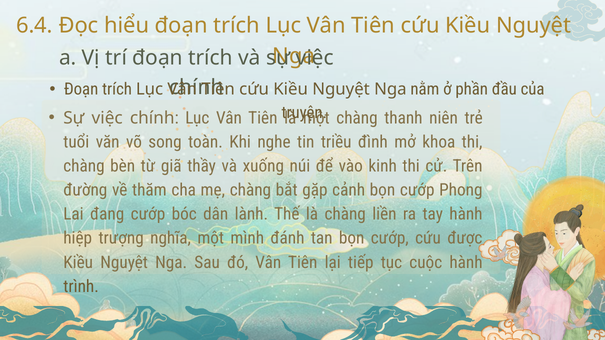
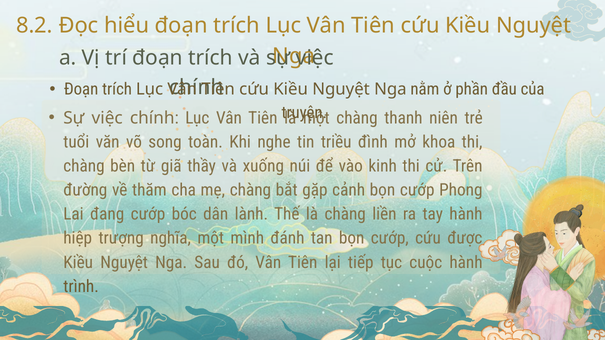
6.4: 6.4 -> 8.2
